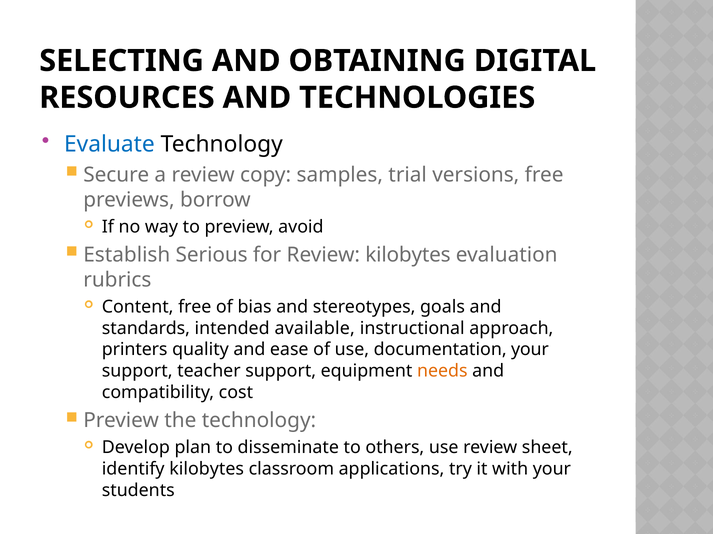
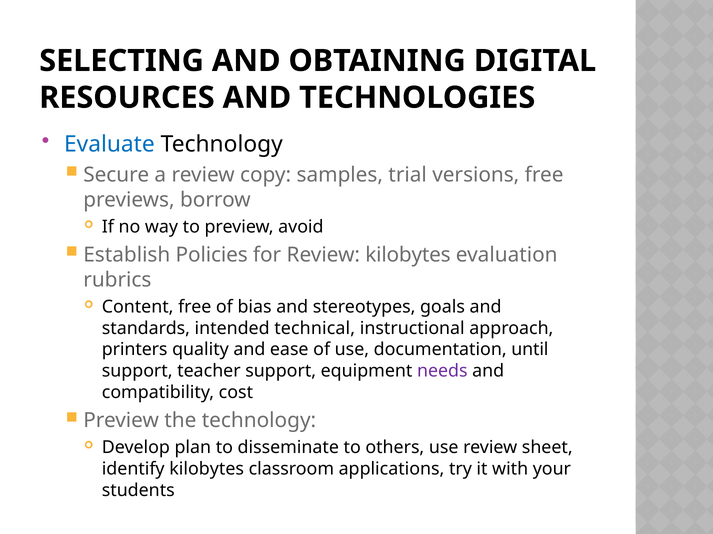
Serious: Serious -> Policies
available: available -> technical
documentation your: your -> until
needs colour: orange -> purple
